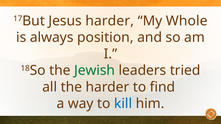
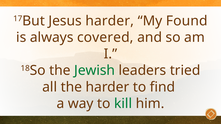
Whole: Whole -> Found
position: position -> covered
kill colour: blue -> green
